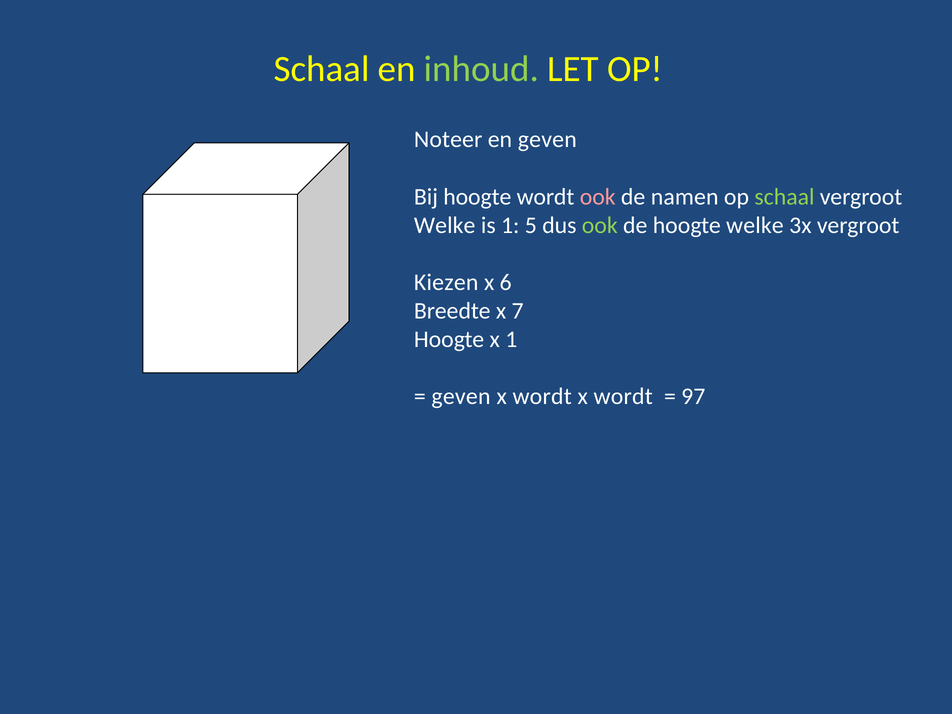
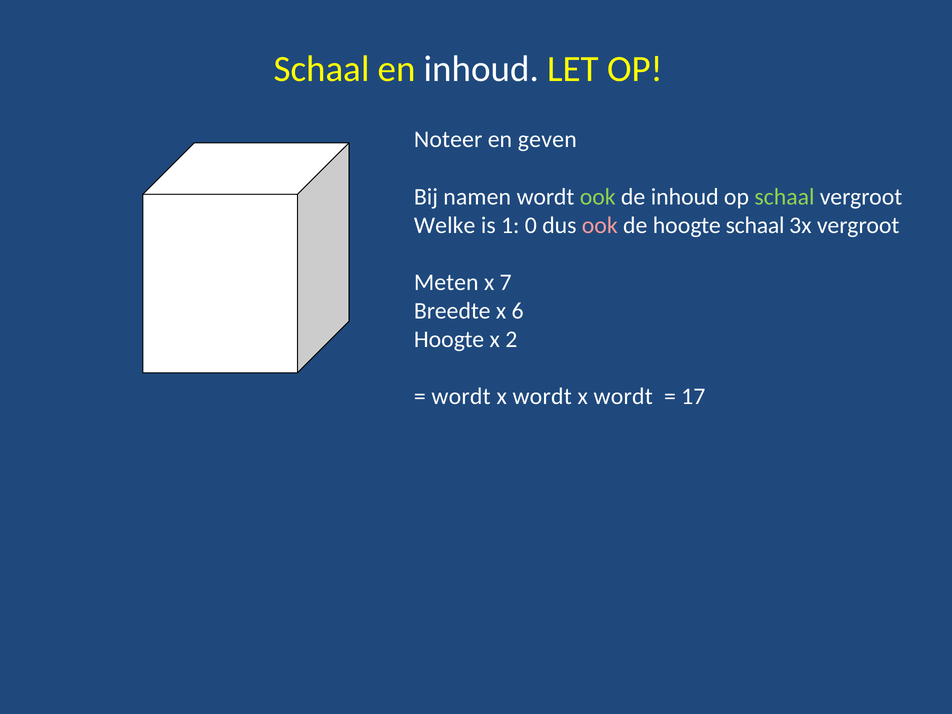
inhoud at (481, 69) colour: light green -> white
Bij hoogte: hoogte -> namen
ook at (598, 197) colour: pink -> light green
de namen: namen -> inhoud
5: 5 -> 0
ook at (600, 225) colour: light green -> pink
hoogte welke: welke -> schaal
Kiezen: Kiezen -> Meten
6: 6 -> 7
7: 7 -> 6
x 1: 1 -> 2
geven at (461, 397): geven -> wordt
97: 97 -> 17
